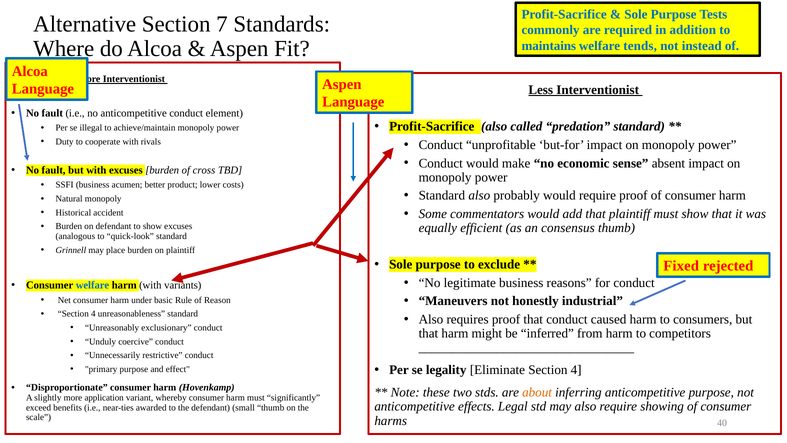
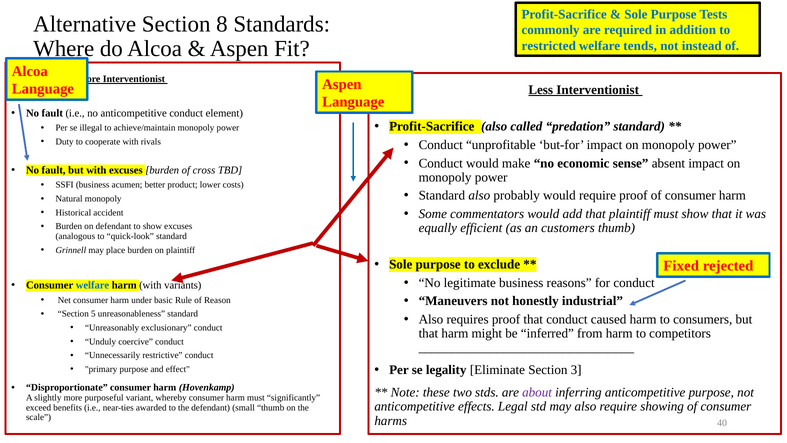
7: 7 -> 8
maintains: maintains -> restricted
consensus: consensus -> customers
4 at (93, 314): 4 -> 5
Eliminate Section 4: 4 -> 3
about colour: orange -> purple
application: application -> purposeful
